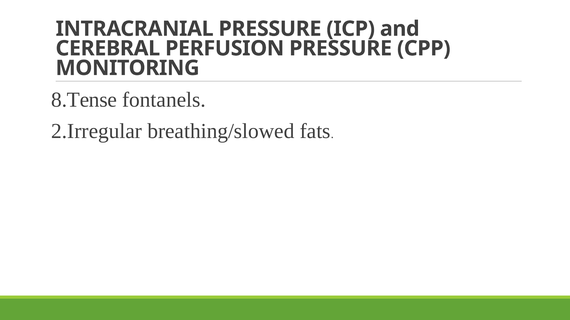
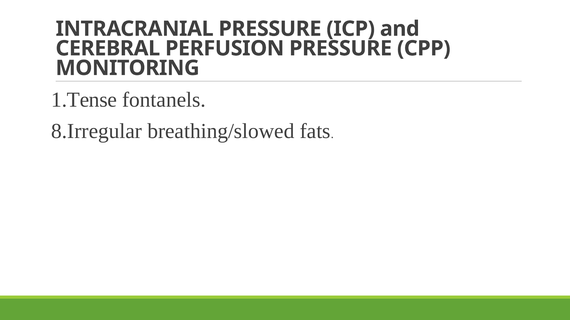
8.Tense: 8.Tense -> 1.Tense
2.Irregular: 2.Irregular -> 8.Irregular
